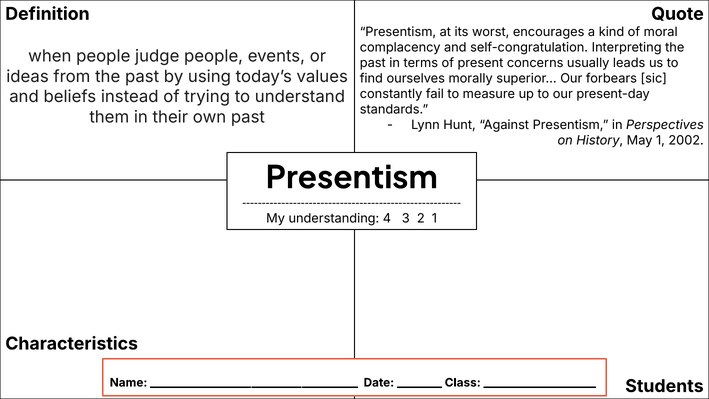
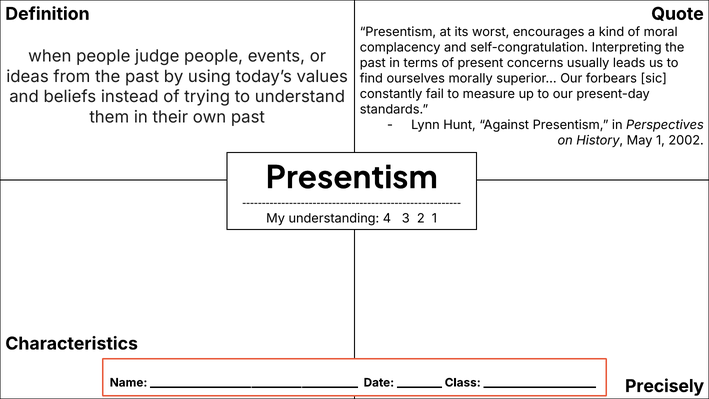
Students: Students -> Precisely
